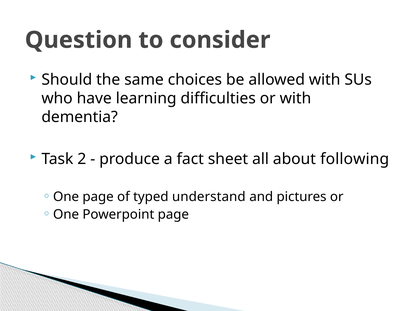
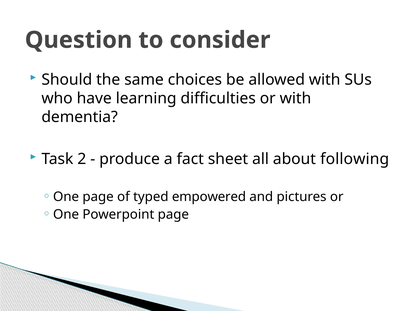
understand: understand -> empowered
